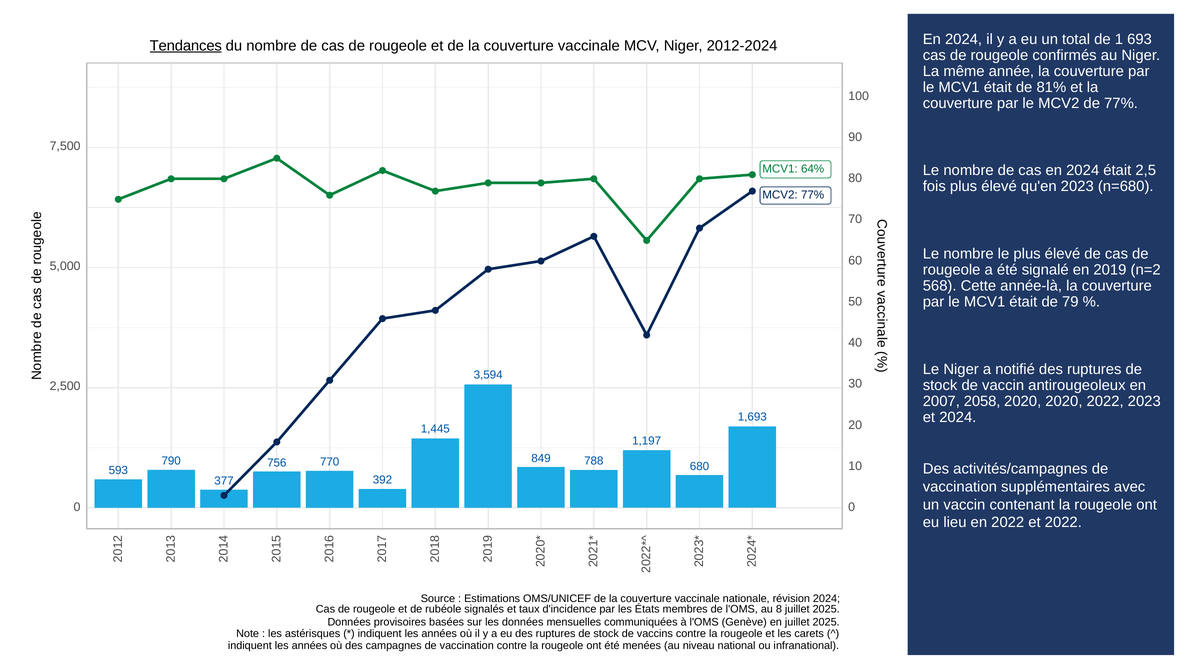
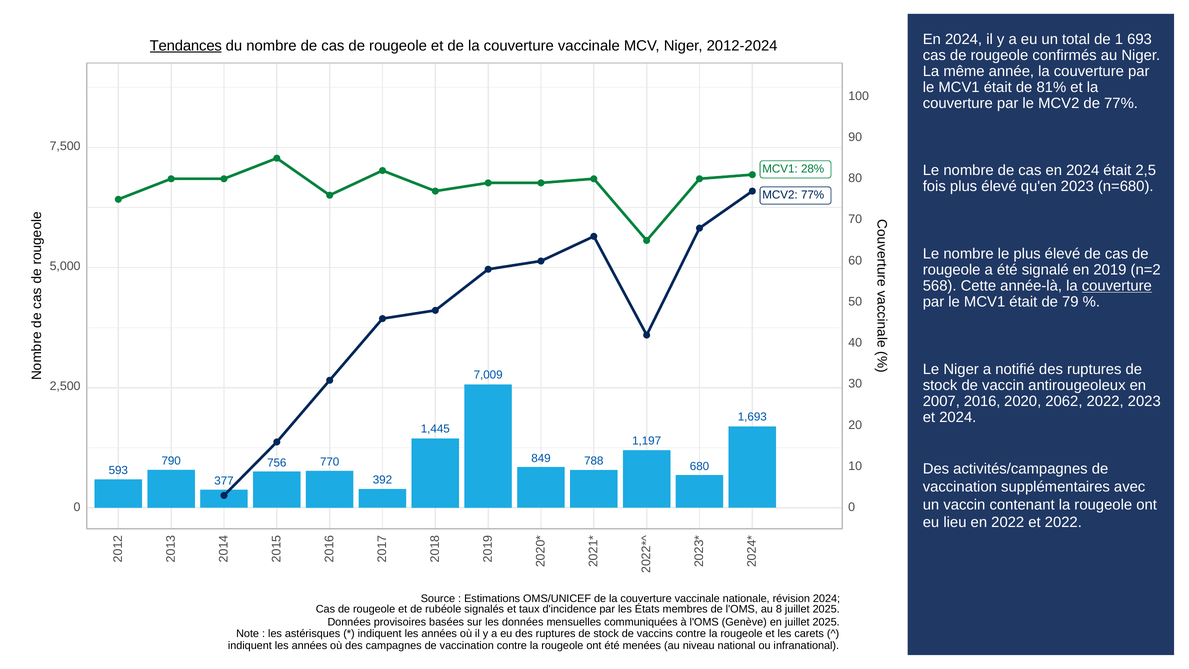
64%: 64% -> 28%
couverture at (1117, 286) underline: none -> present
3,594: 3,594 -> 7,009
2058: 2058 -> 2016
2020 2020: 2020 -> 2062
